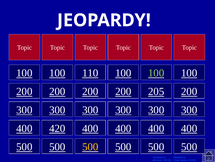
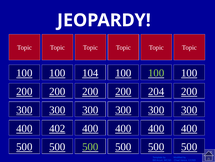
110: 110 -> 104
205: 205 -> 204
420: 420 -> 402
500 at (90, 146) colour: yellow -> light green
